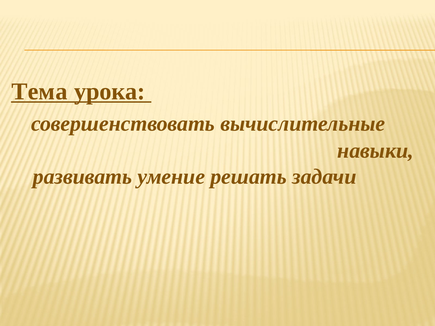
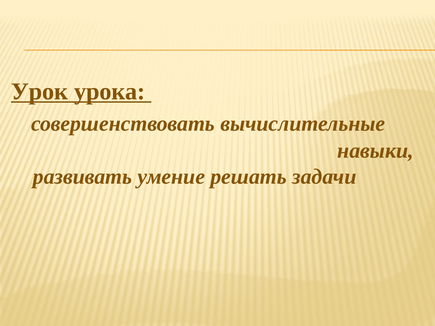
Тема: Тема -> Урок
